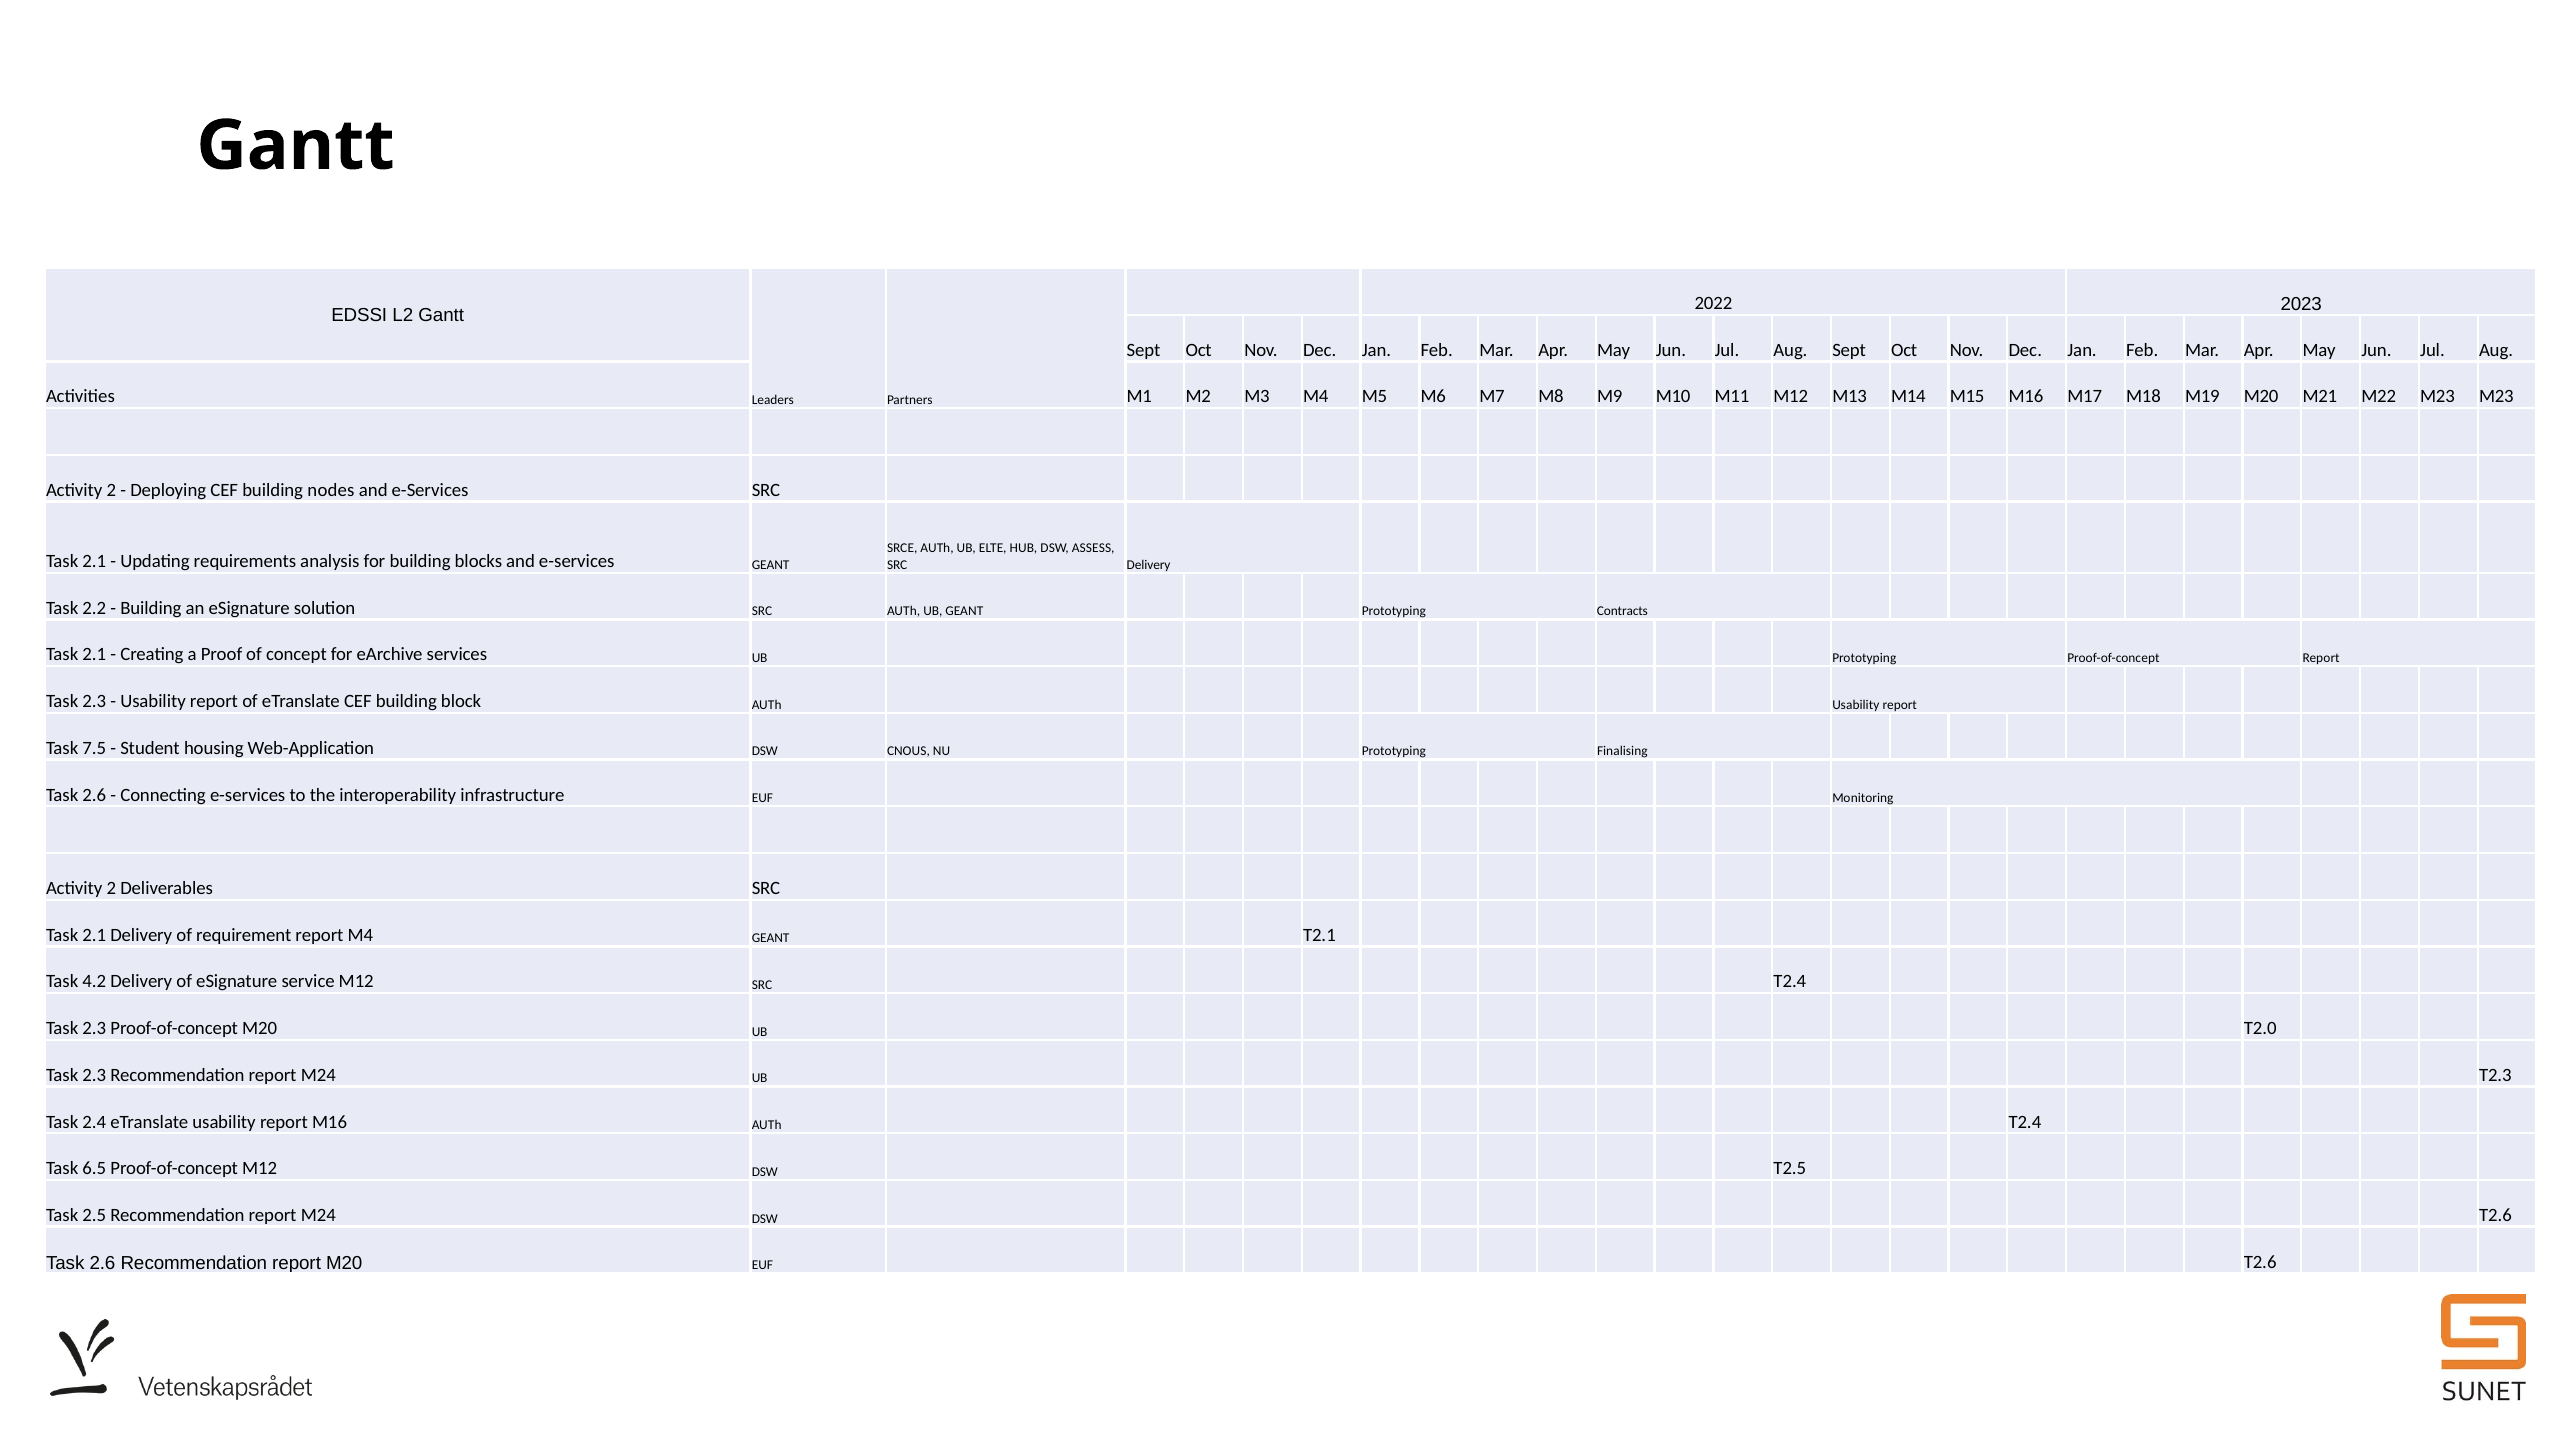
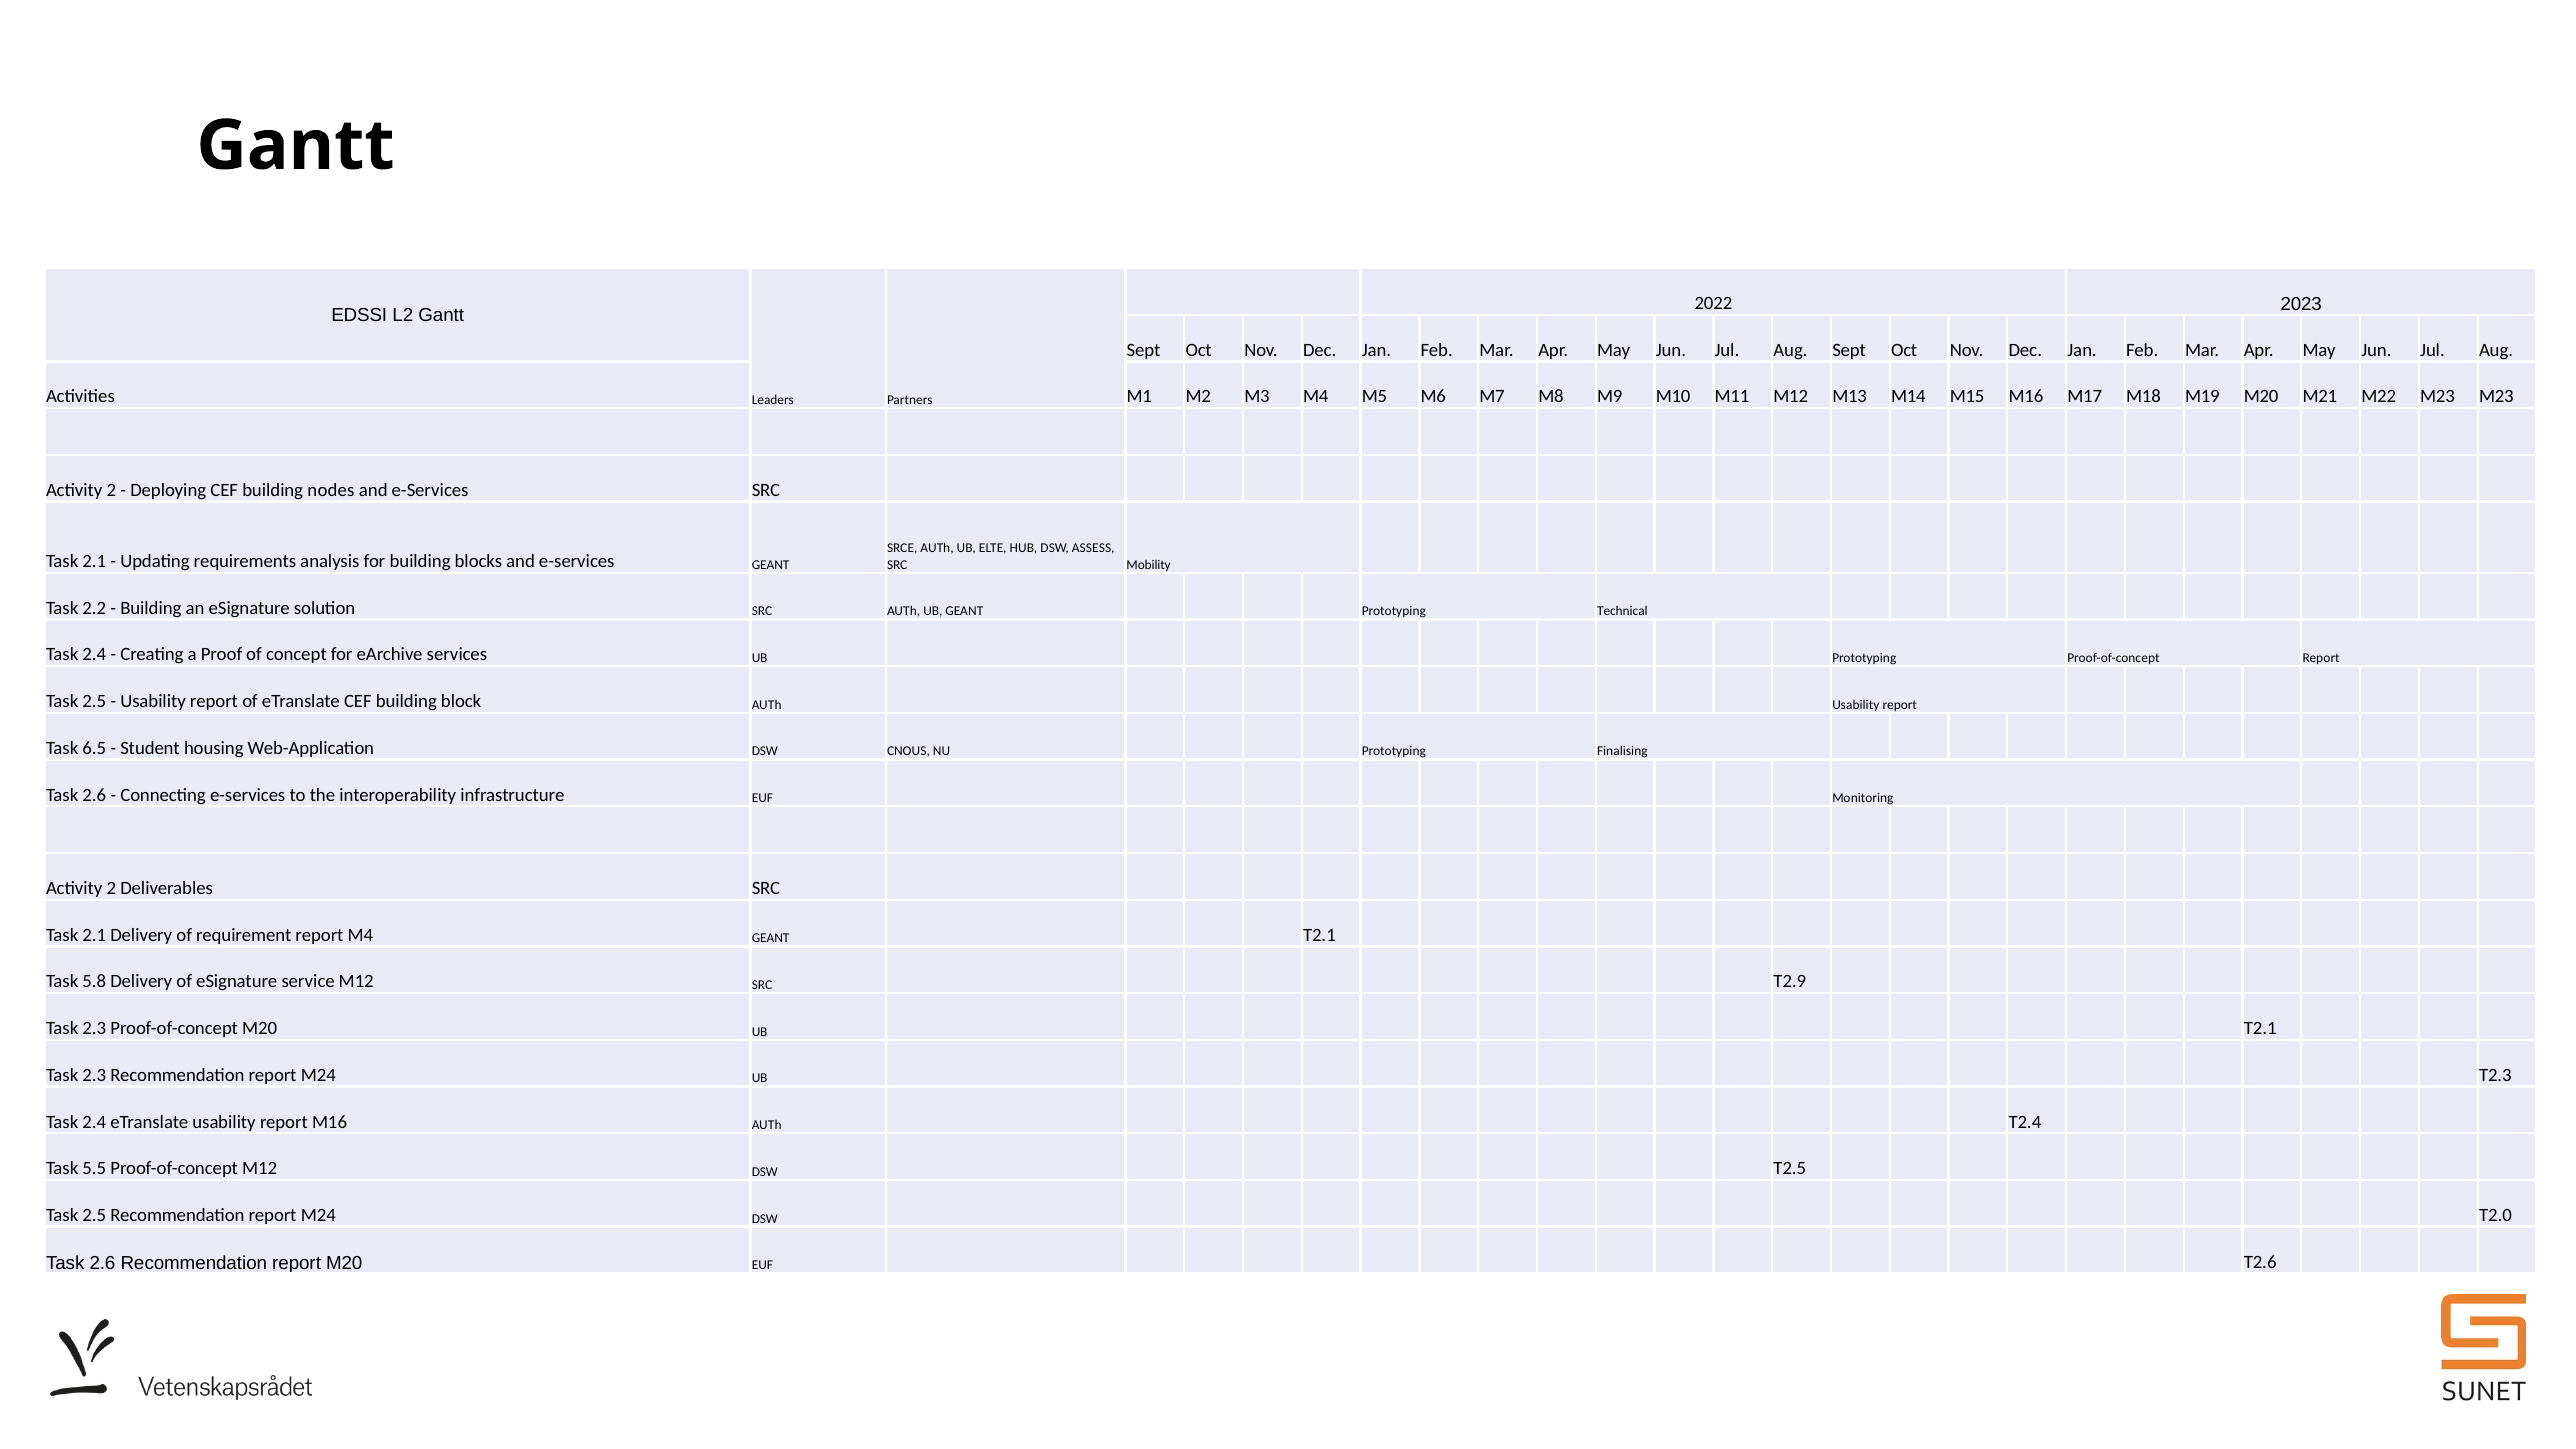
SRC Delivery: Delivery -> Mobility
Contracts: Contracts -> Technical
2.1 at (94, 655): 2.1 -> 2.4
2.3 at (94, 701): 2.3 -> 2.5
7.5: 7.5 -> 6.5
4.2: 4.2 -> 5.8
SRC T2.4: T2.4 -> T2.9
UB T2.0: T2.0 -> T2.1
6.5: 6.5 -> 5.5
DSW T2.6: T2.6 -> T2.0
